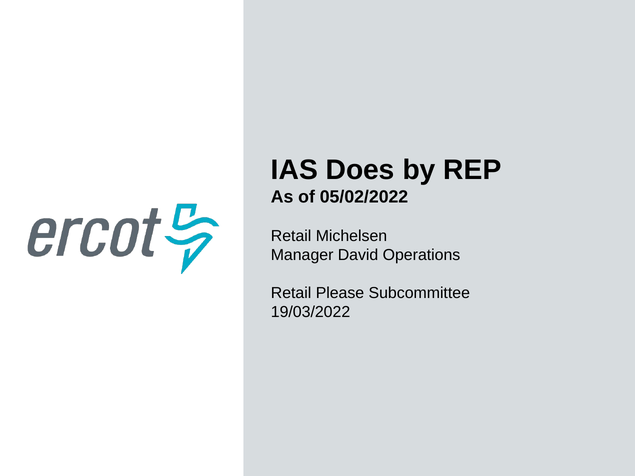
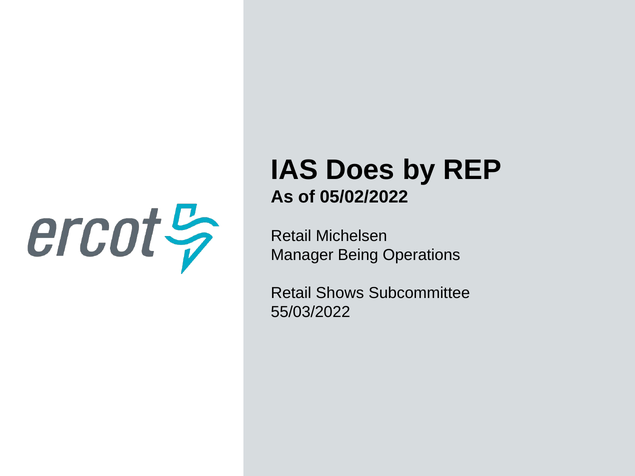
David: David -> Being
Please: Please -> Shows
19/03/2022: 19/03/2022 -> 55/03/2022
